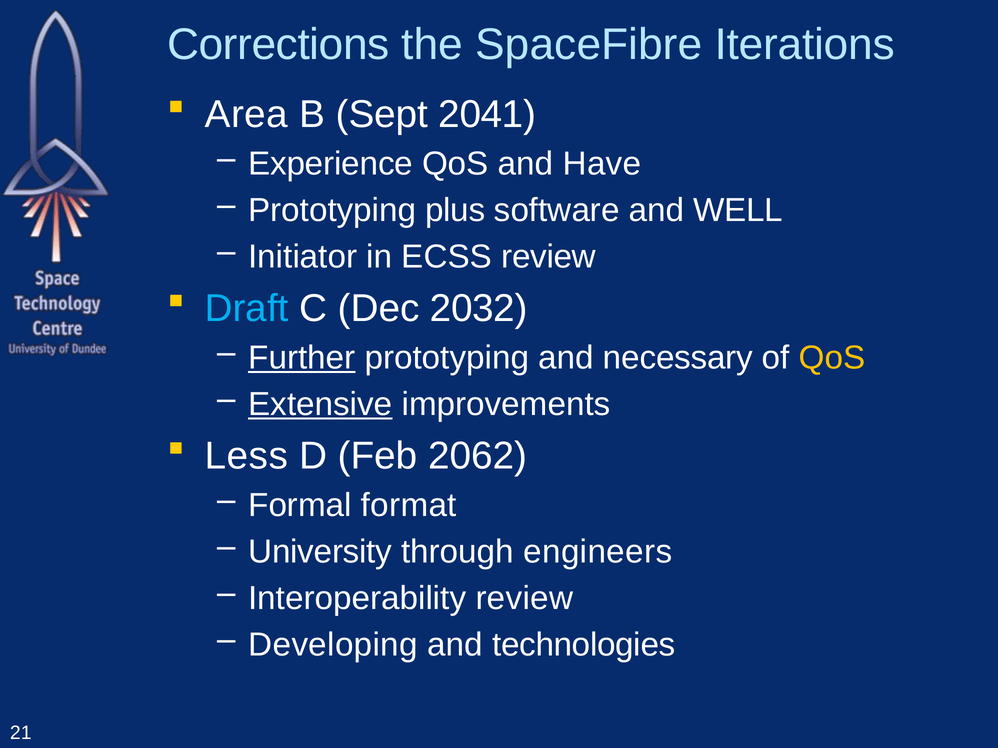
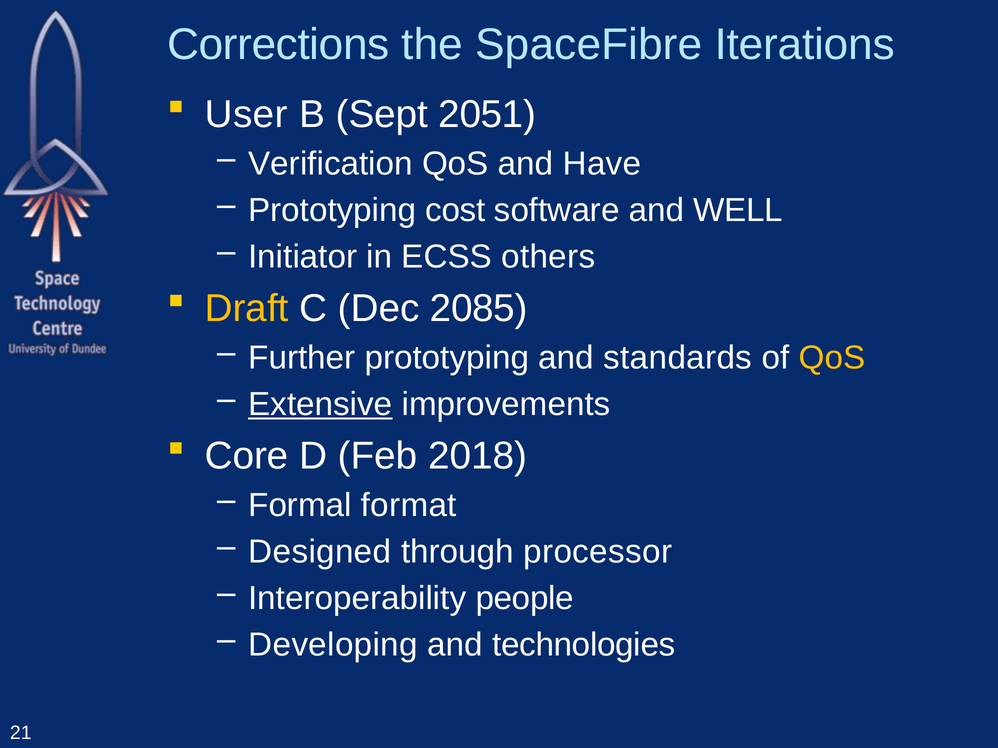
Area: Area -> User
2041: 2041 -> 2051
Experience: Experience -> Verification
plus: plus -> cost
ECSS review: review -> others
Draft colour: light blue -> yellow
2032: 2032 -> 2085
Further underline: present -> none
necessary: necessary -> standards
Less: Less -> Core
2062: 2062 -> 2018
University: University -> Designed
engineers: engineers -> processor
Interoperability review: review -> people
